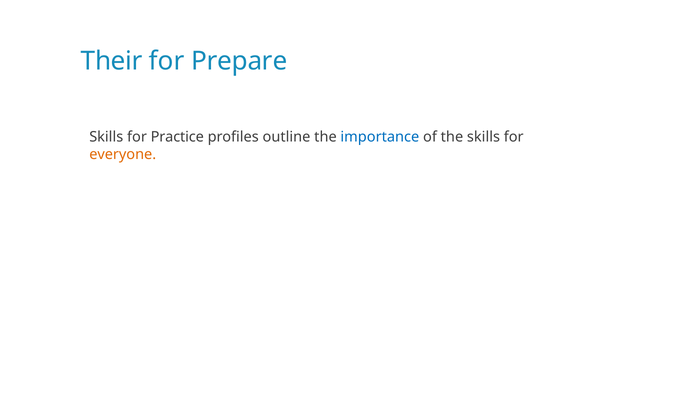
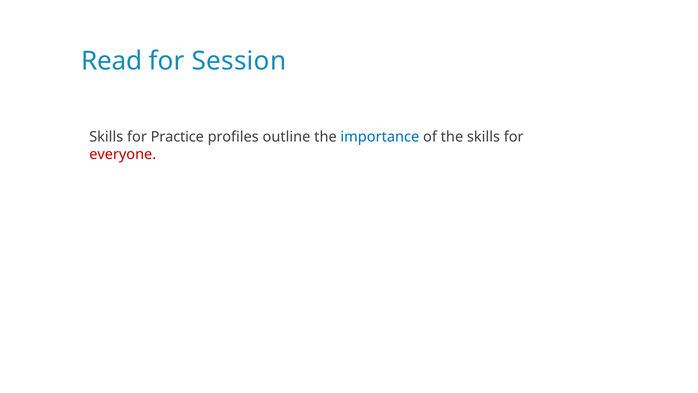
Their: Their -> Read
Prepare: Prepare -> Session
everyone colour: orange -> red
